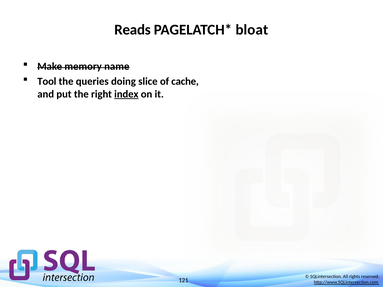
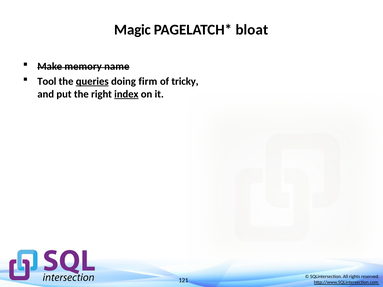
Reads: Reads -> Magic
queries underline: none -> present
slice: slice -> firm
cache: cache -> tricky
